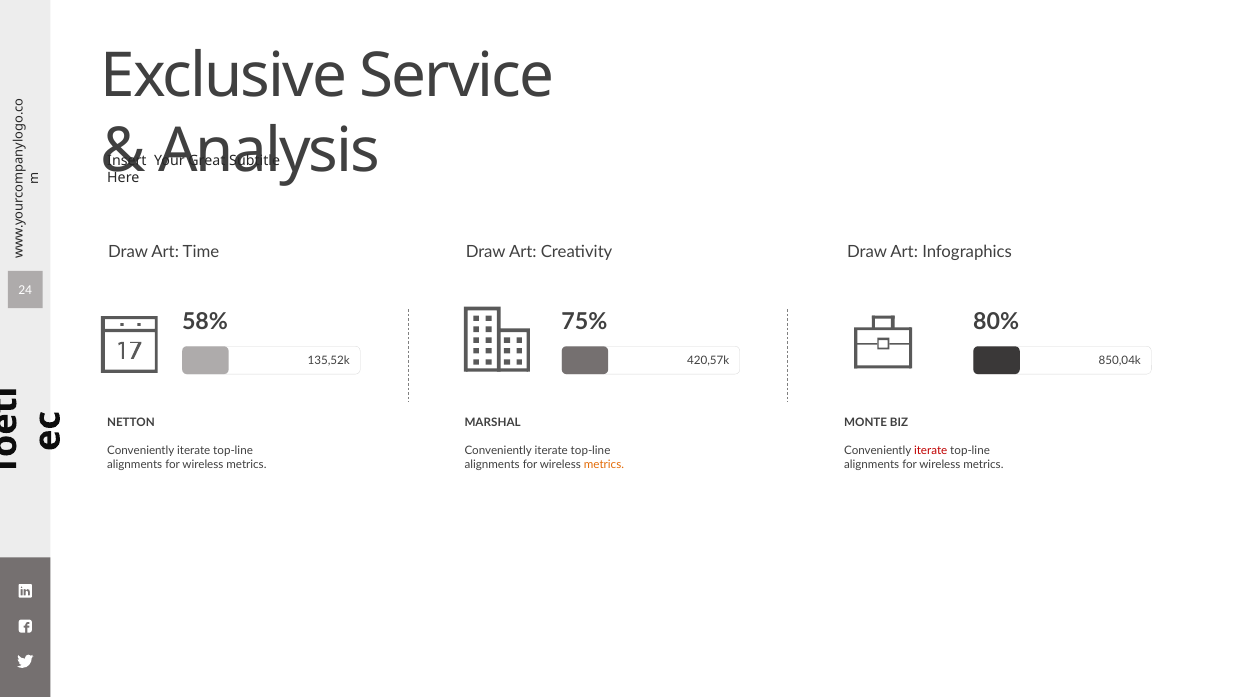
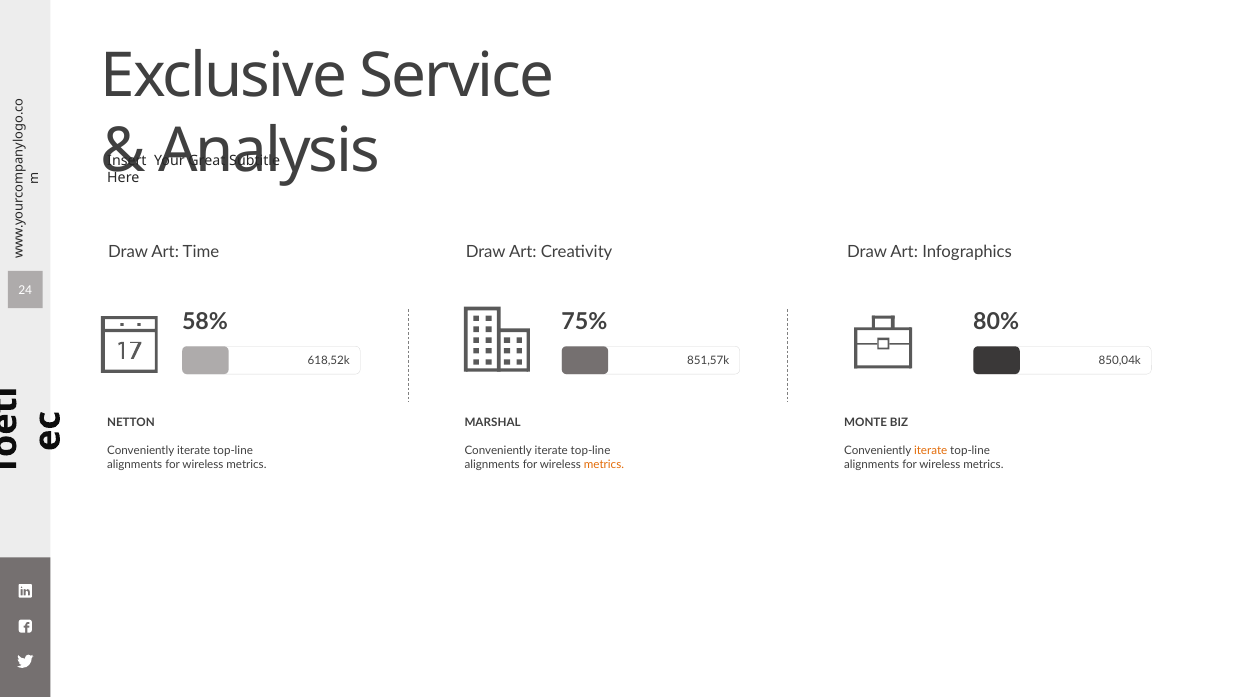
135,52k: 135,52k -> 618,52k
420,57k: 420,57k -> 851,57k
iterate at (931, 450) colour: red -> orange
